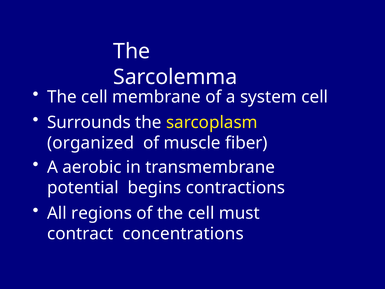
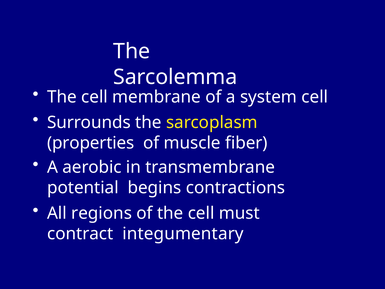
organized: organized -> properties
concentrations: concentrations -> integumentary
